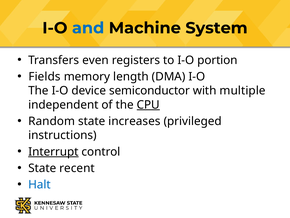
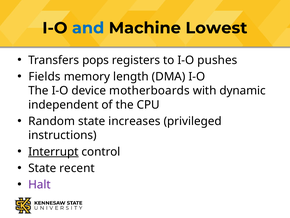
System: System -> Lowest
even: even -> pops
portion: portion -> pushes
semiconductor: semiconductor -> motherboards
multiple: multiple -> dynamic
CPU underline: present -> none
Halt colour: blue -> purple
